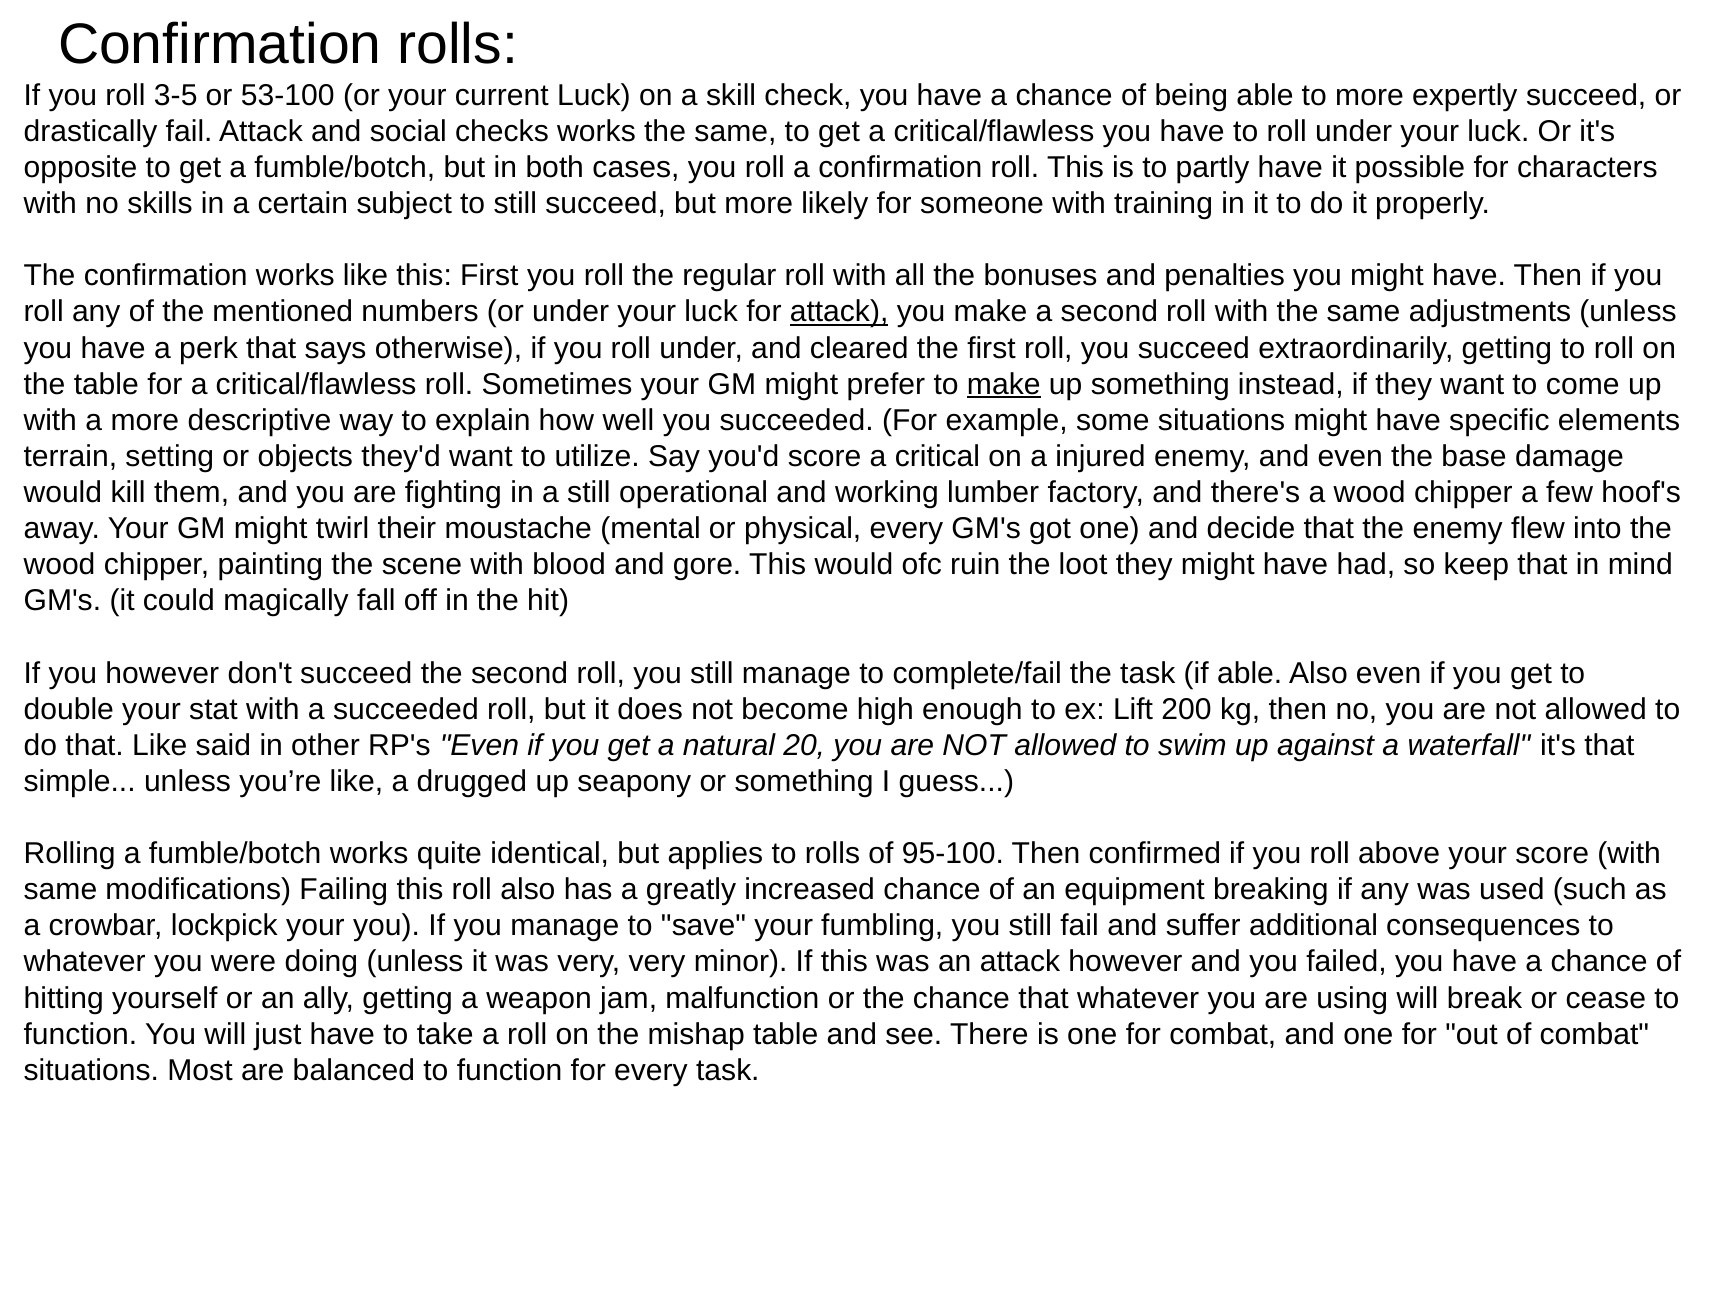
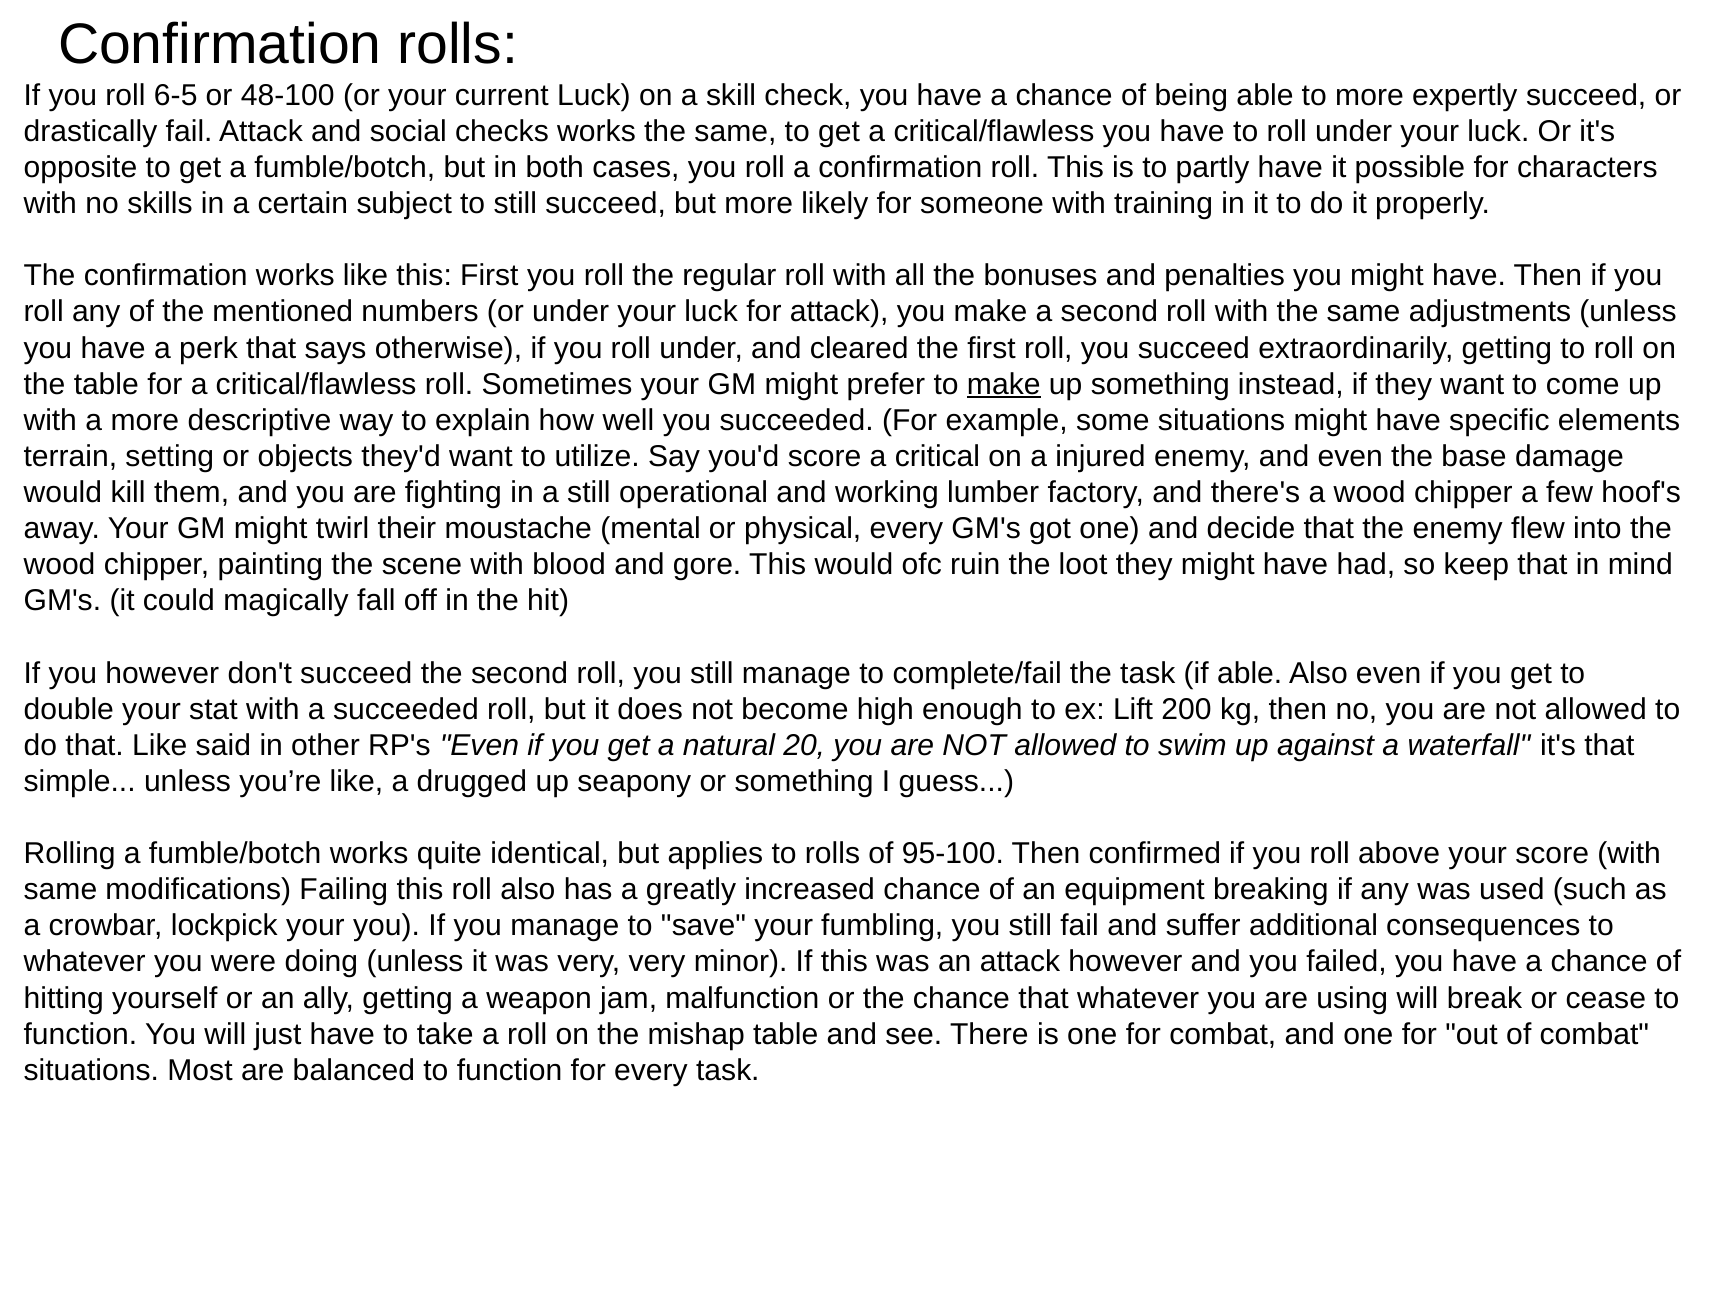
3-5: 3-5 -> 6-5
53-100: 53-100 -> 48-100
attack at (839, 312) underline: present -> none
